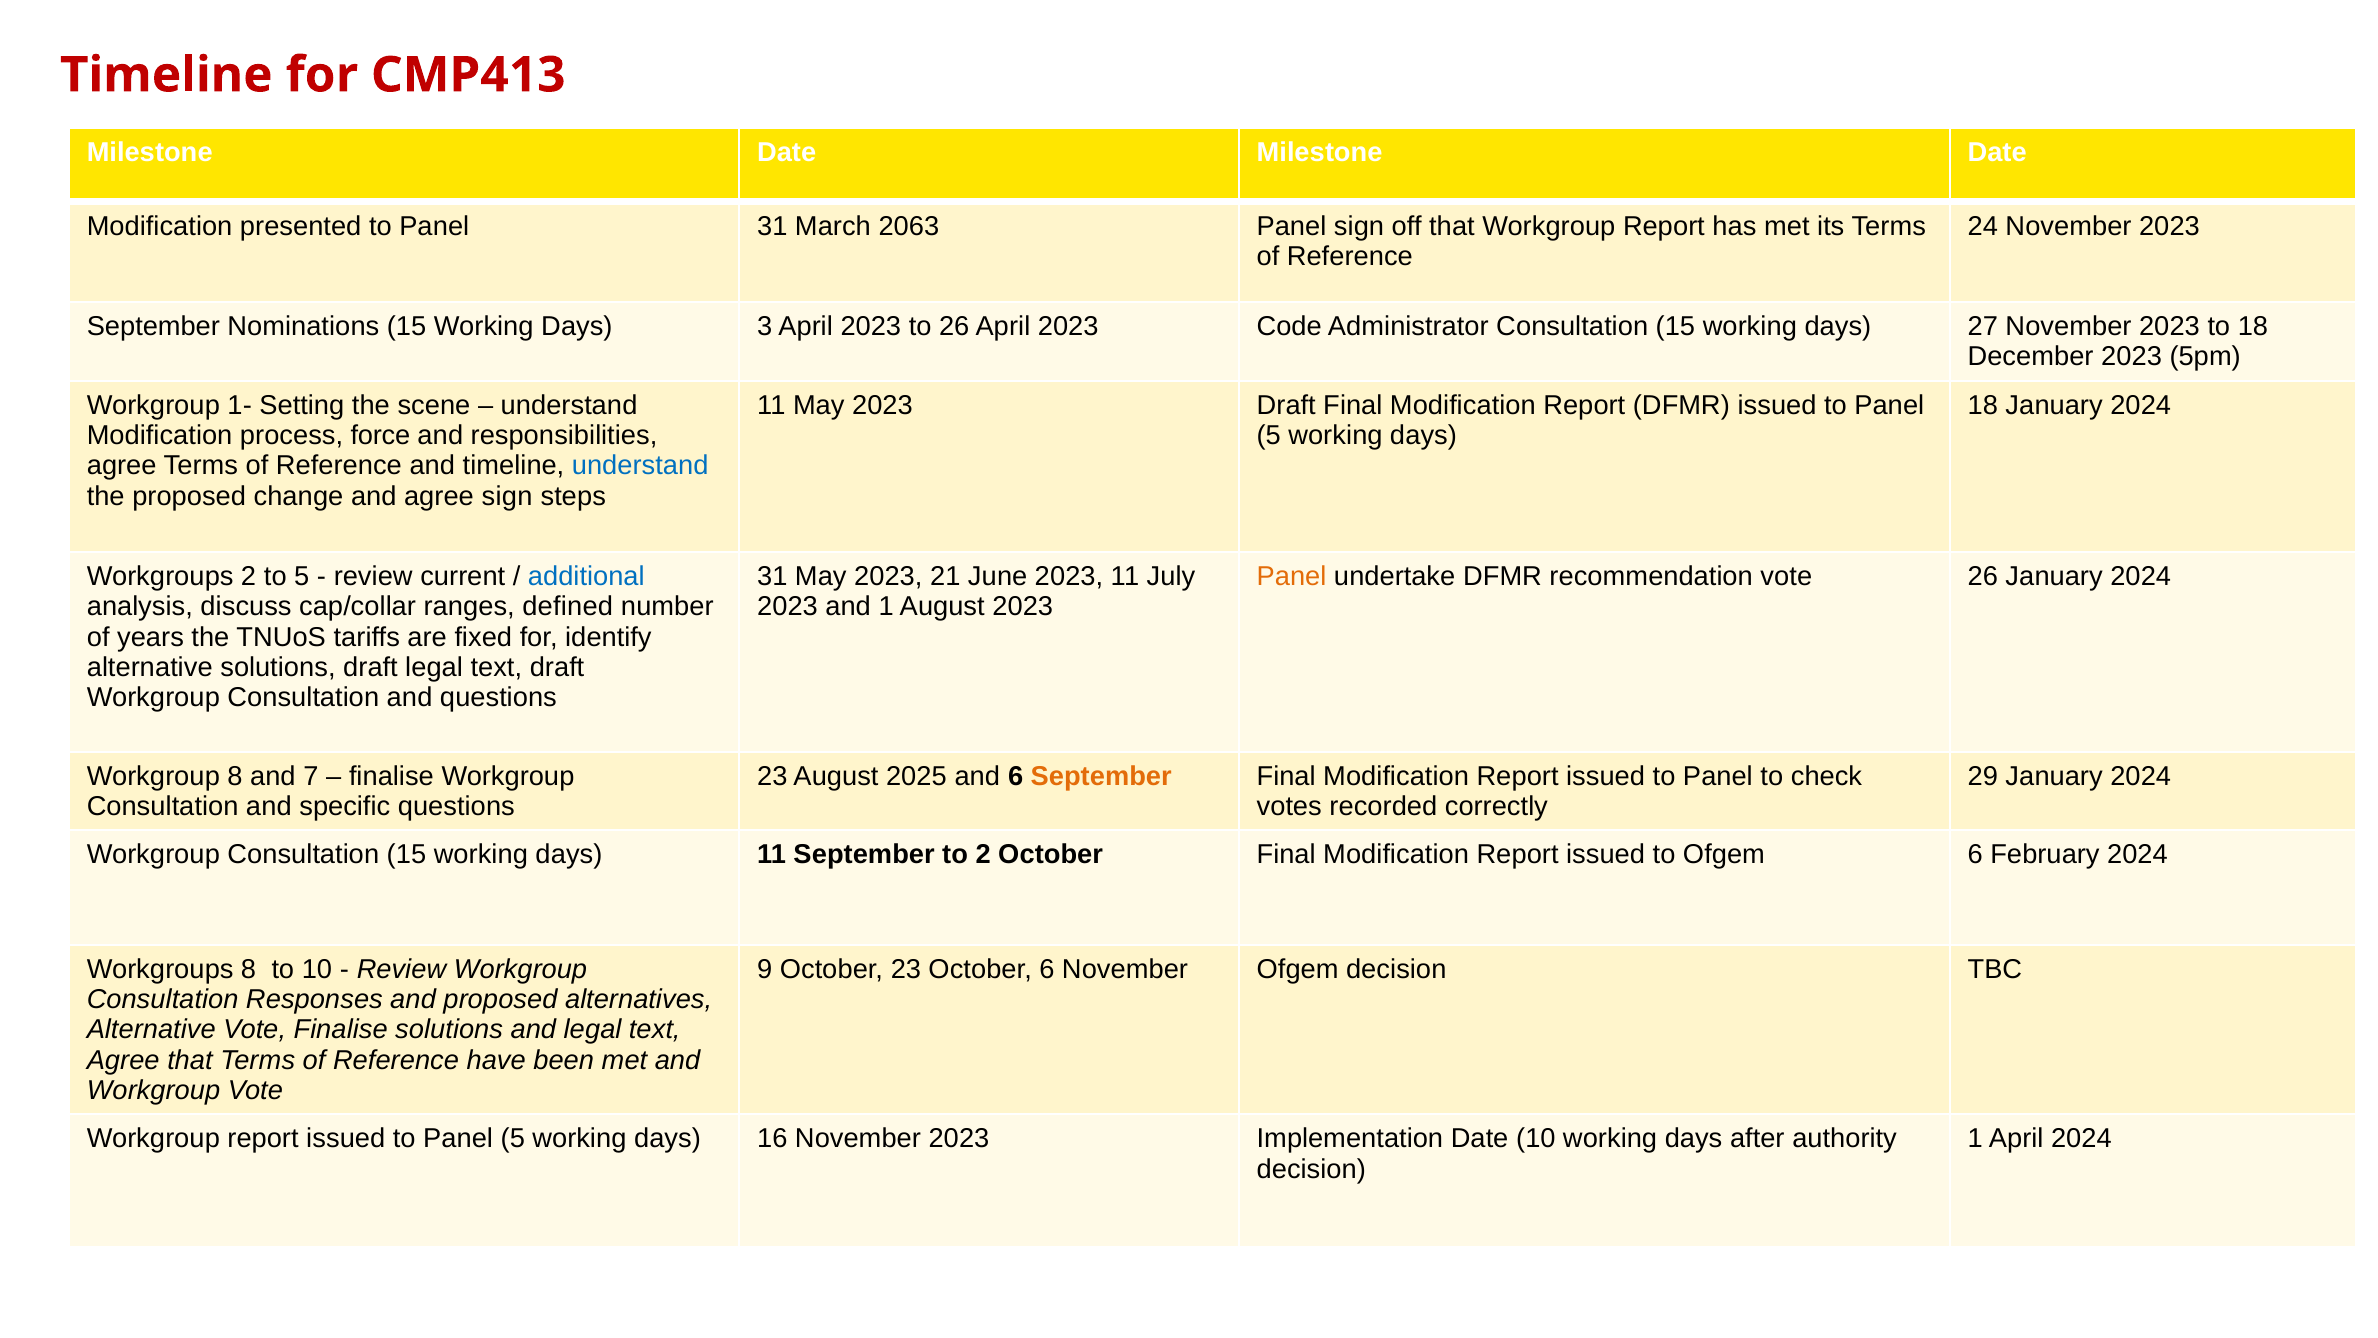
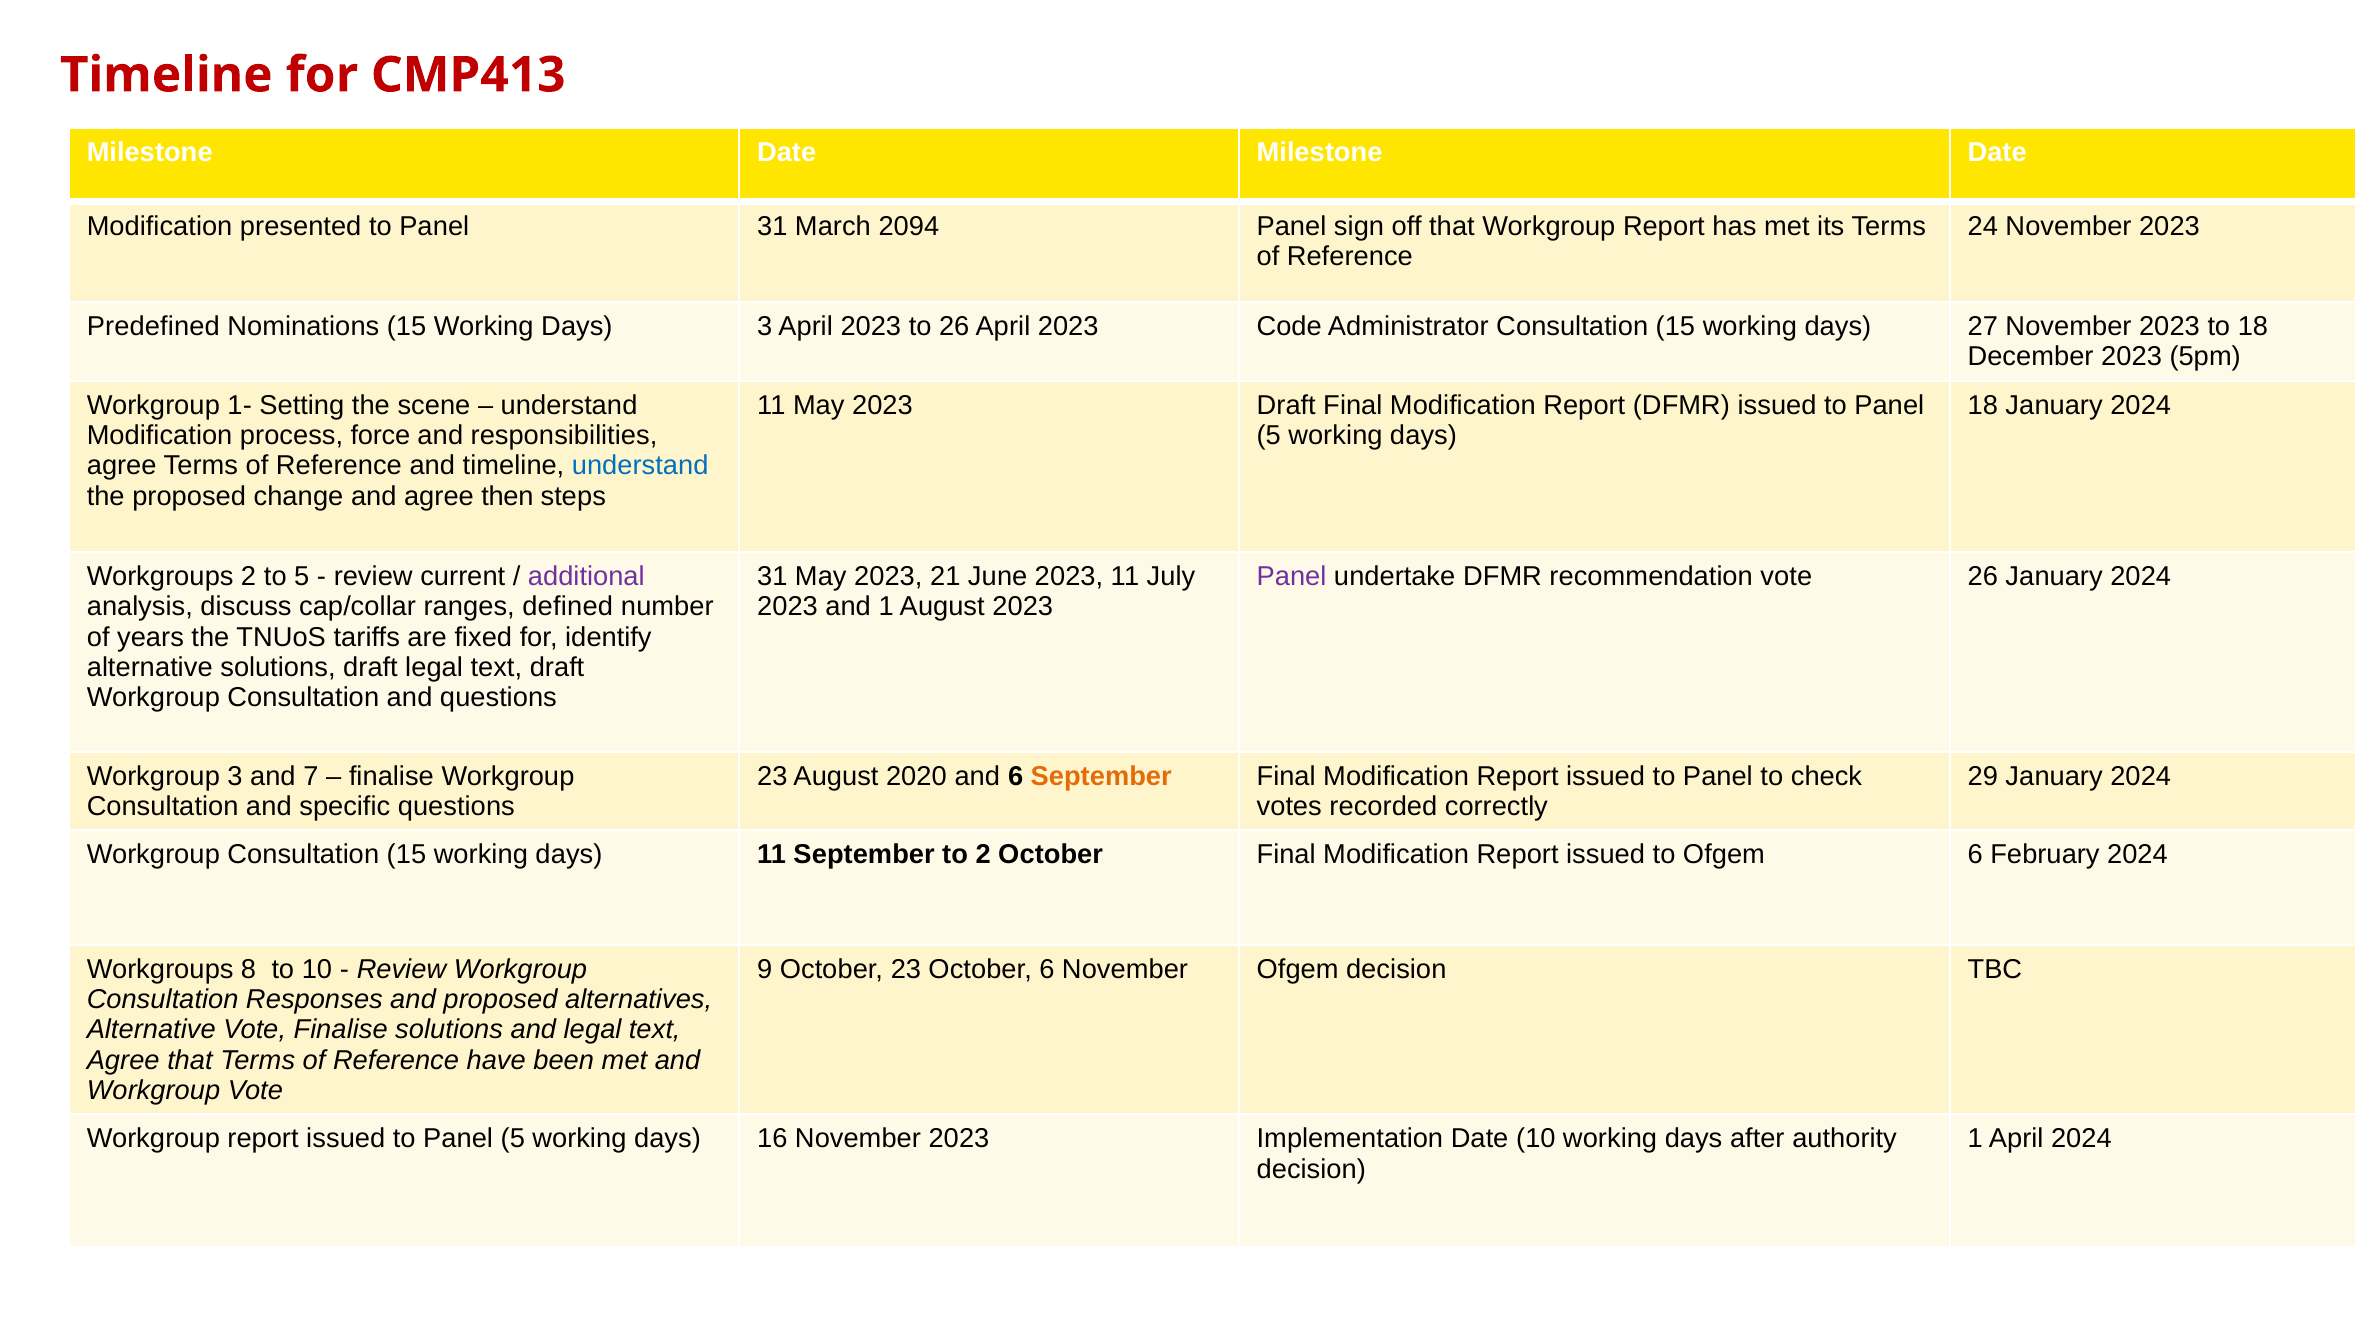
2063: 2063 -> 2094
September at (153, 327): September -> Predefined
agree sign: sign -> then
additional colour: blue -> purple
Panel at (1292, 576) colour: orange -> purple
Workgroup 8: 8 -> 3
2025: 2025 -> 2020
